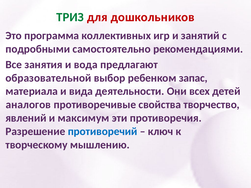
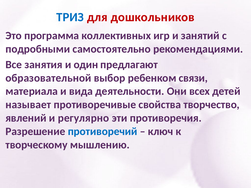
ТРИЗ colour: green -> blue
вода: вода -> один
запас: запас -> связи
аналогов: аналогов -> называет
максимум: максимум -> регулярно
